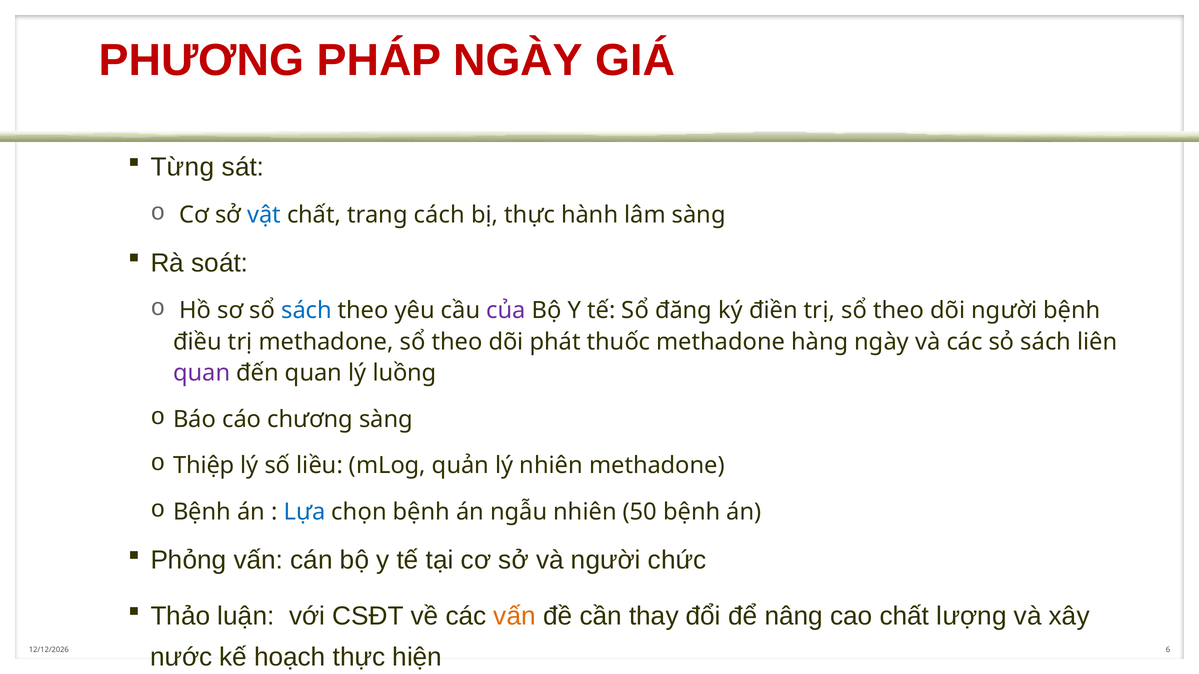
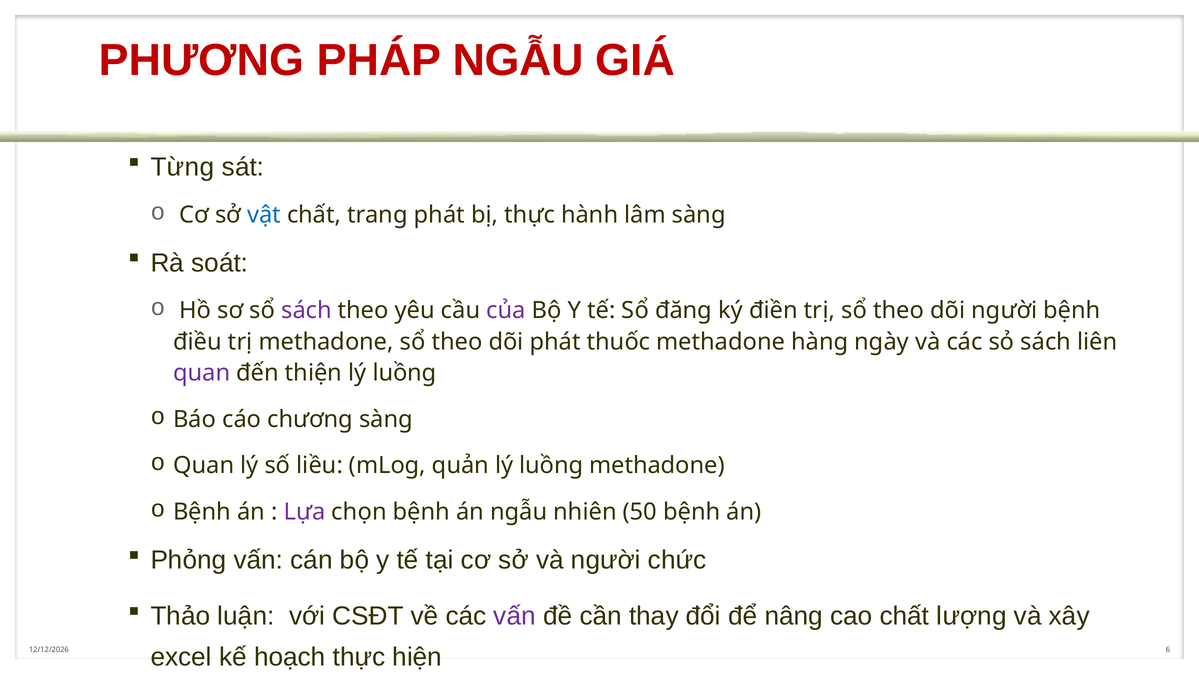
PHÁP NGÀY: NGÀY -> NGẪU
trang cách: cách -> phát
sách at (306, 311) colour: blue -> purple
đến quan: quan -> thiện
Thiệp at (204, 466): Thiệp -> Quan
quản lý nhiên: nhiên -> luồng
Lựa colour: blue -> purple
vấn at (515, 616) colour: orange -> purple
nước: nước -> excel
